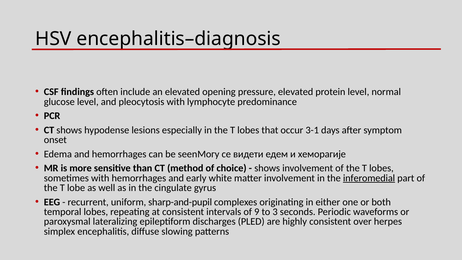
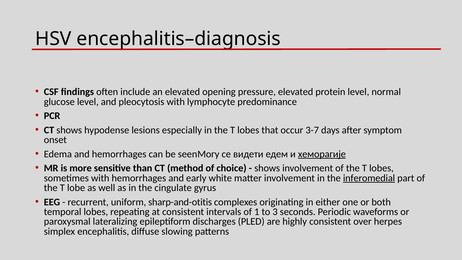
3-1: 3-1 -> 3-7
хеморагије underline: none -> present
sharp-and-pupil: sharp-and-pupil -> sharp-and-otitis
9: 9 -> 1
